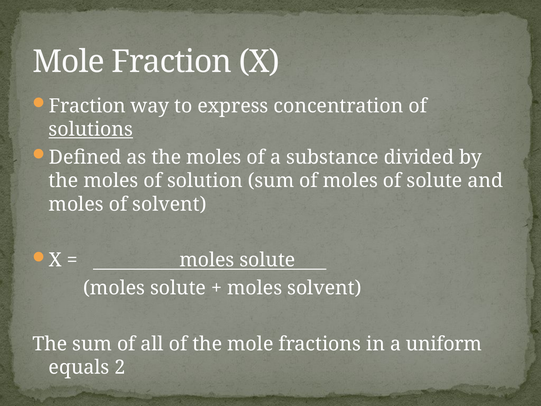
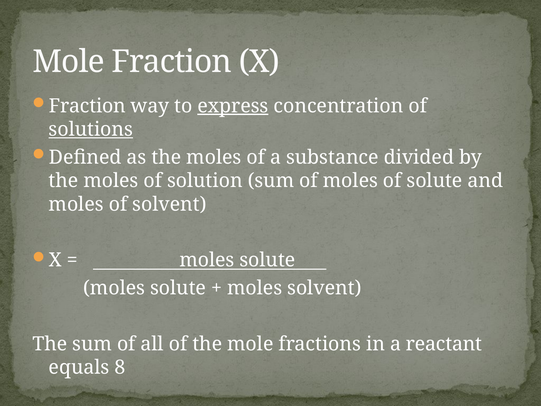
express underline: none -> present
uniform: uniform -> reactant
2: 2 -> 8
